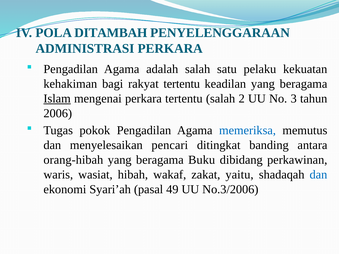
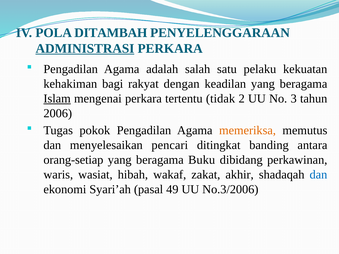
ADMINISTRASI underline: none -> present
rakyat tertentu: tertentu -> dengan
tertentu salah: salah -> tidak
memeriksa colour: blue -> orange
orang-hibah: orang-hibah -> orang-setiap
yaitu: yaitu -> akhir
